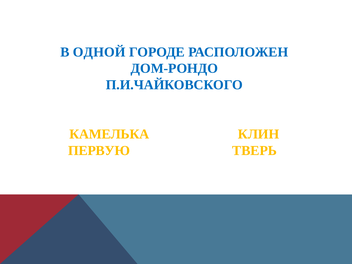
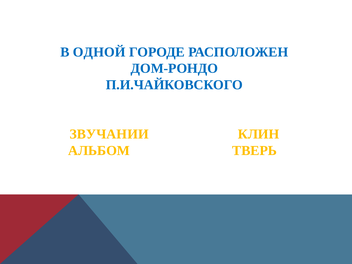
КАМЕЛЬКА: КАМЕЛЬКА -> ЗВУЧАНИИ
ПЕРВУЮ: ПЕРВУЮ -> АЛЬБОМ
